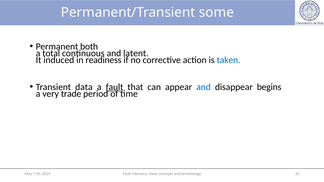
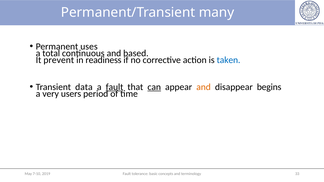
some: some -> many
both: both -> uses
latent: latent -> based
induced: induced -> prevent
can underline: none -> present
and at (204, 87) colour: blue -> orange
trade: trade -> users
